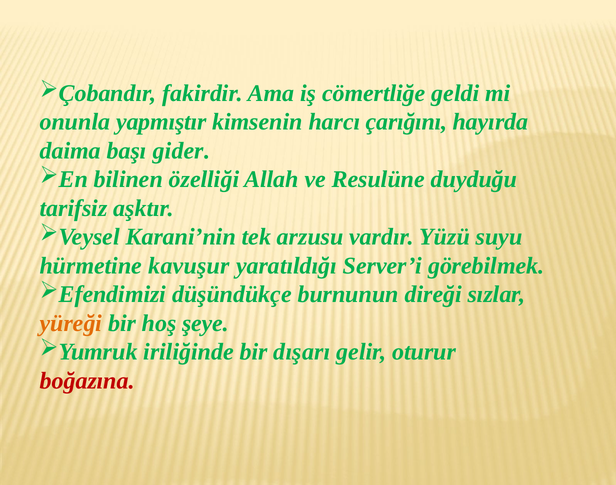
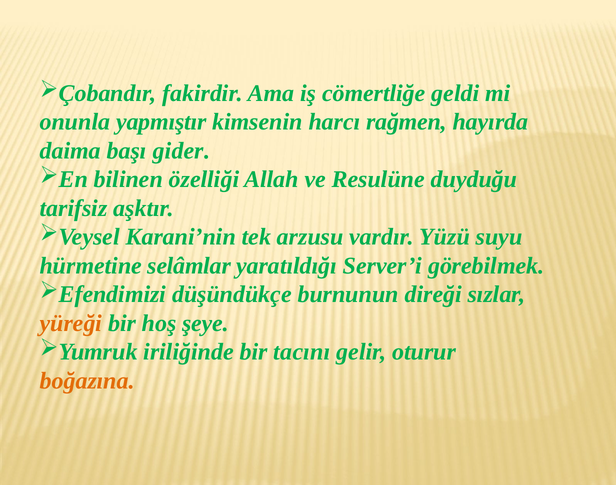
çarığını: çarığını -> rağmen
kavuşur: kavuşur -> selâmlar
dışarı: dışarı -> tacını
boğazına colour: red -> orange
